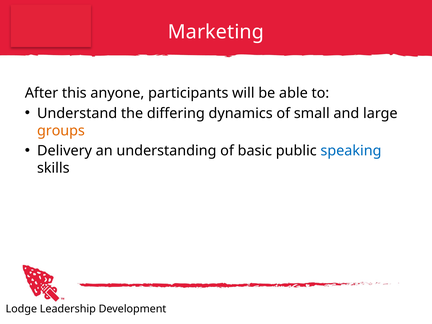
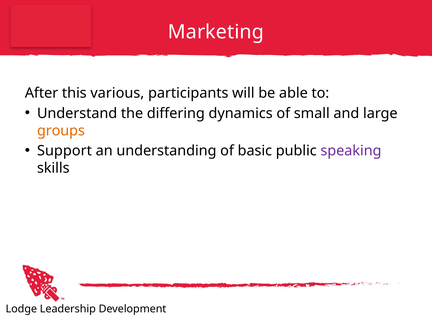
anyone: anyone -> various
Delivery: Delivery -> Support
speaking colour: blue -> purple
